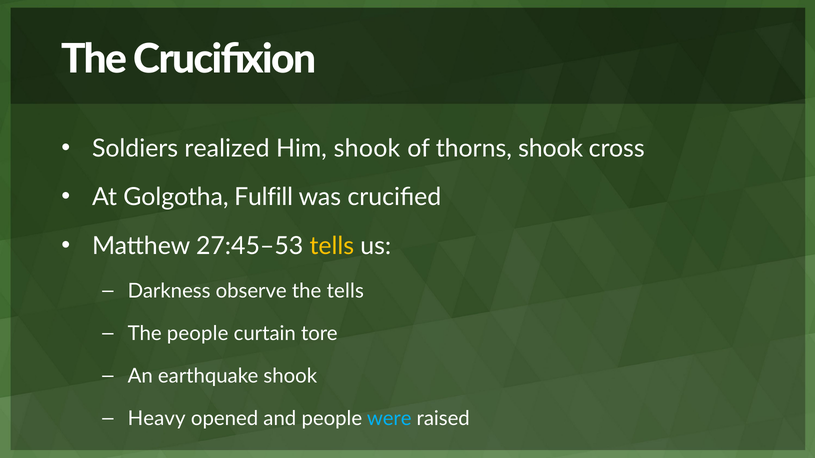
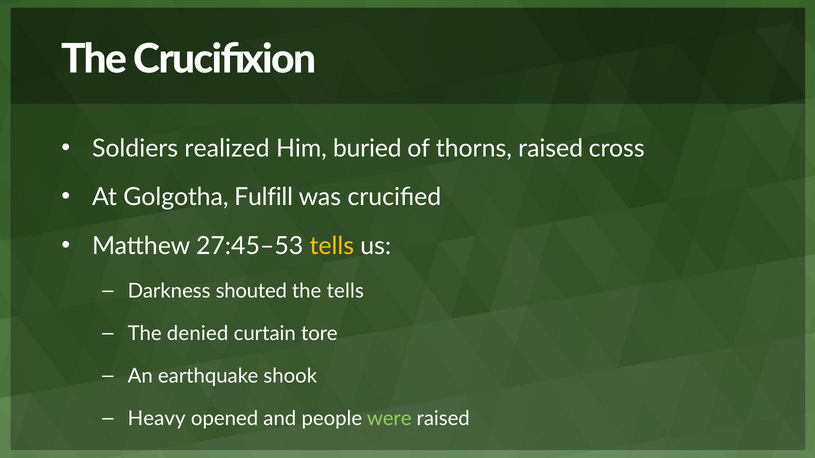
Him shook: shook -> buried
thorns shook: shook -> raised
observe: observe -> shouted
The people: people -> denied
were colour: light blue -> light green
